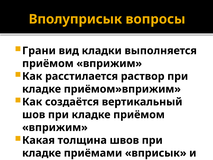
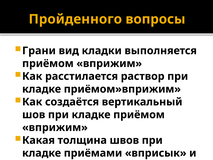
Вполуприсык: Вполуприсык -> Пройденного
